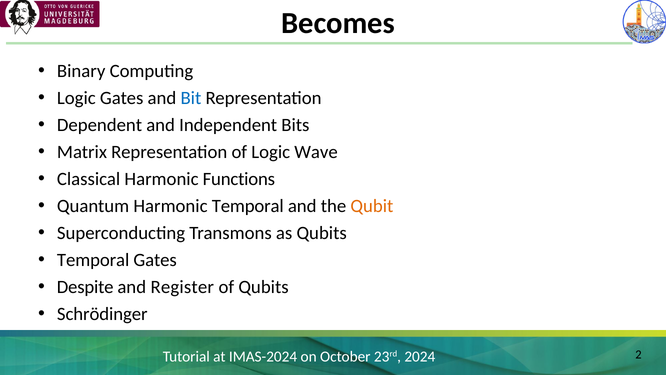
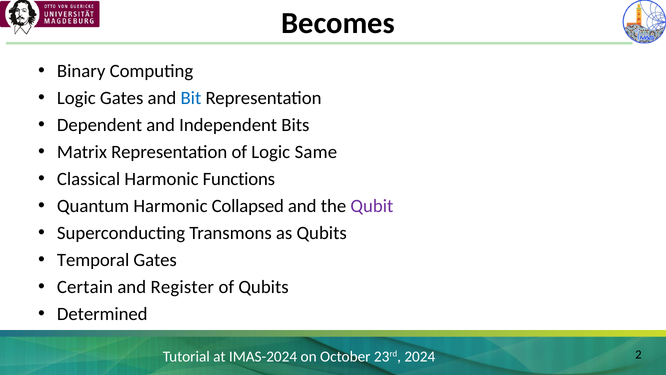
Wave: Wave -> Same
Harmonic Temporal: Temporal -> Collapsed
Qubit colour: orange -> purple
Despite: Despite -> Certain
Schrödinger: Schrödinger -> Determined
